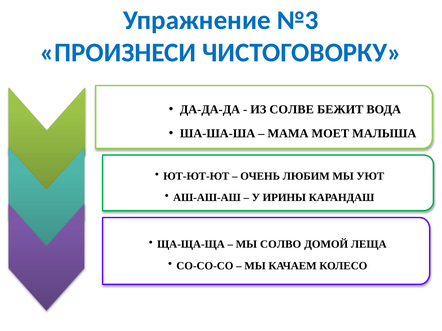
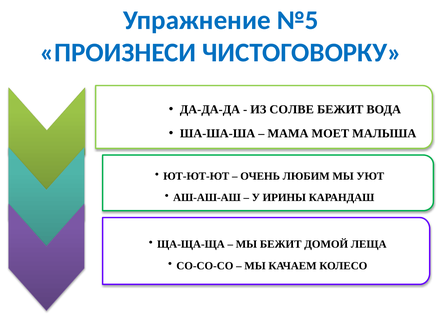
№3: №3 -> №5
МЫ СОЛВО: СОЛВО -> БЕЖИТ
